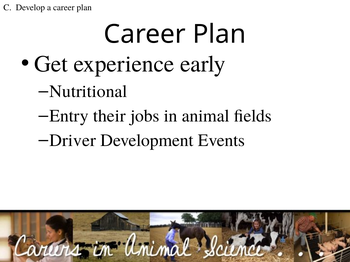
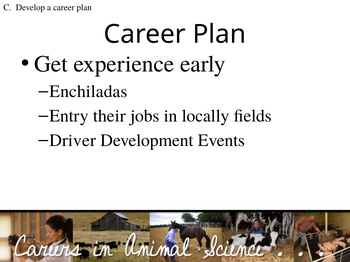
Nutritional: Nutritional -> Enchiladas
animal: animal -> locally
